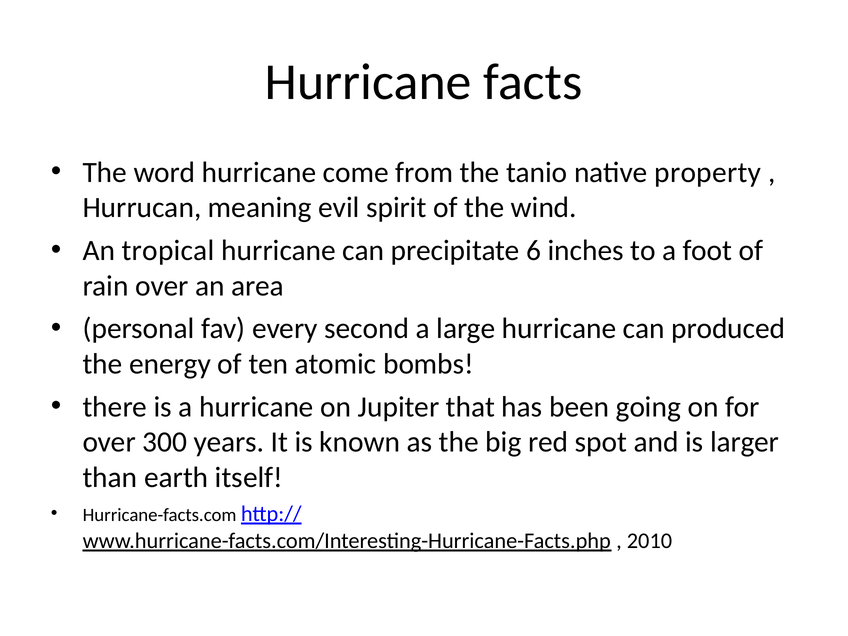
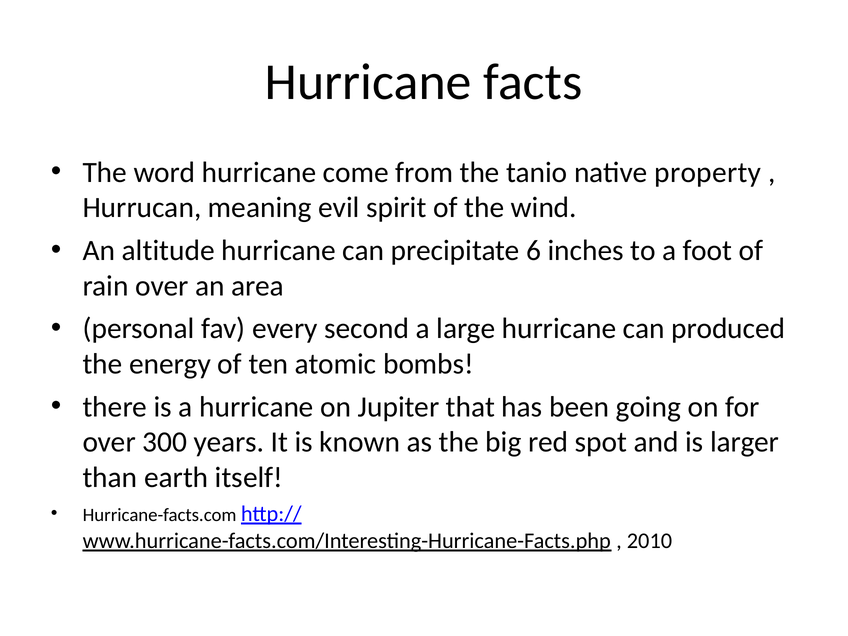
tropical: tropical -> altitude
